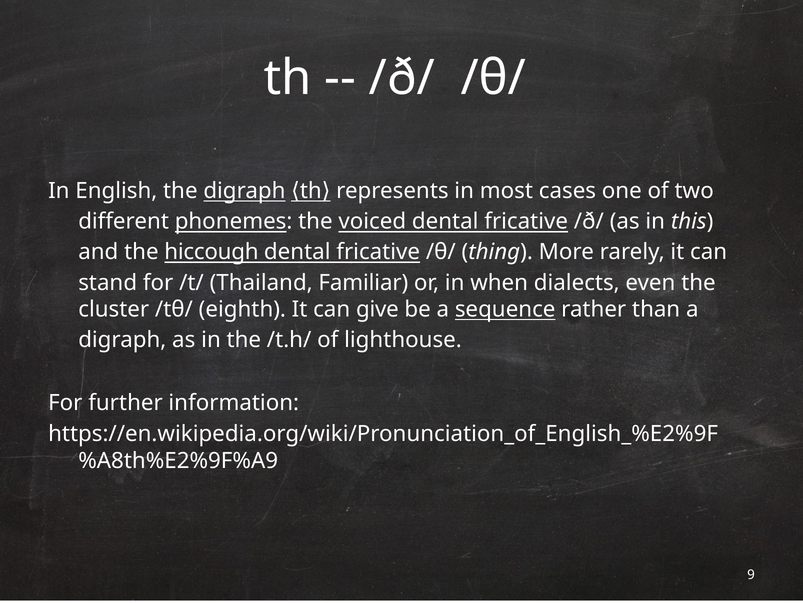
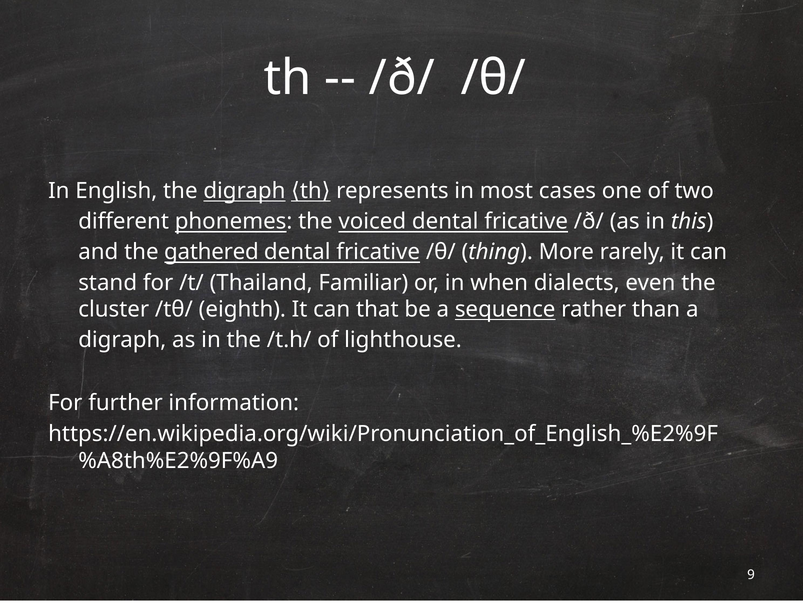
hiccough: hiccough -> gathered
give: give -> that
